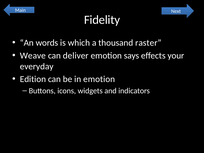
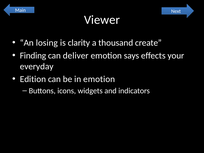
Fidelity: Fidelity -> Viewer
words: words -> losing
which: which -> clarity
raster: raster -> create
Weave: Weave -> Finding
